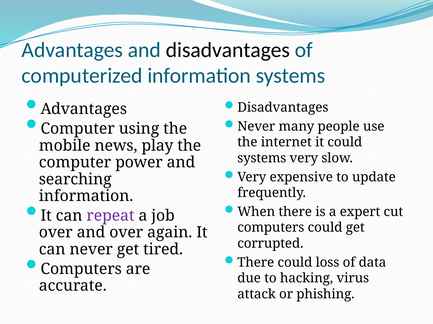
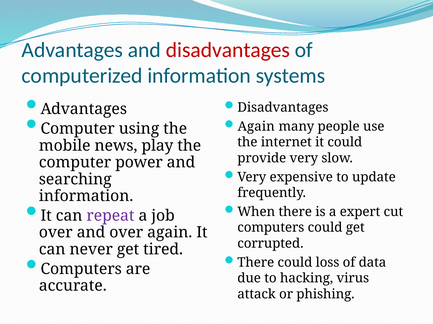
disadvantages at (228, 50) colour: black -> red
Never at (256, 127): Never -> Again
systems at (262, 158): systems -> provide
